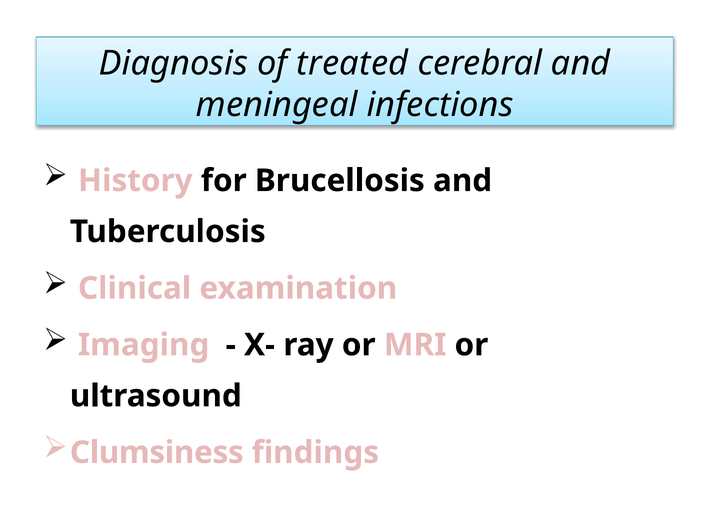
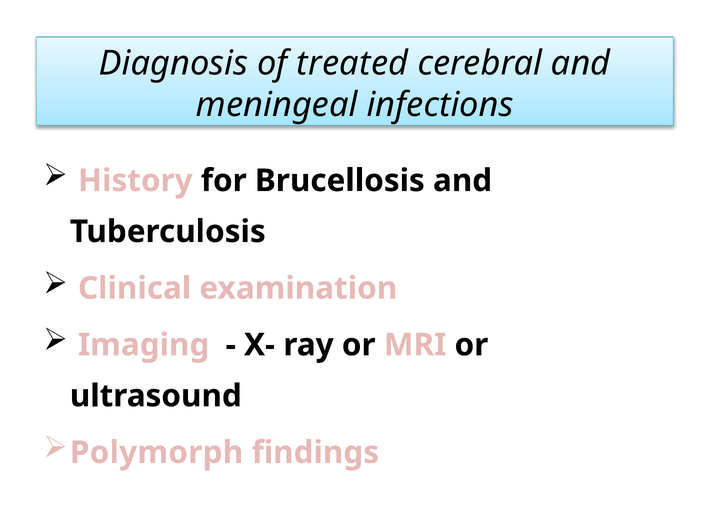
Clumsiness: Clumsiness -> Polymorph
